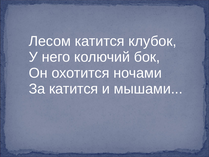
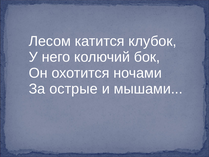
За катится: катится -> острые
